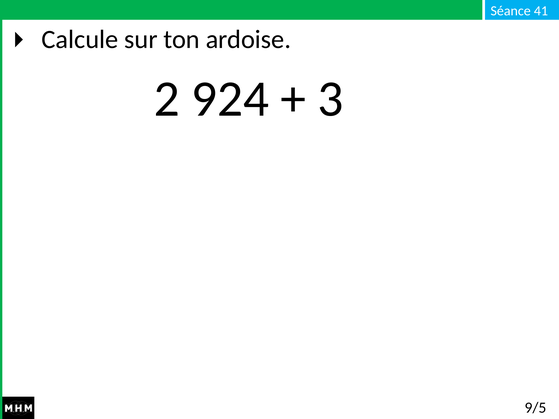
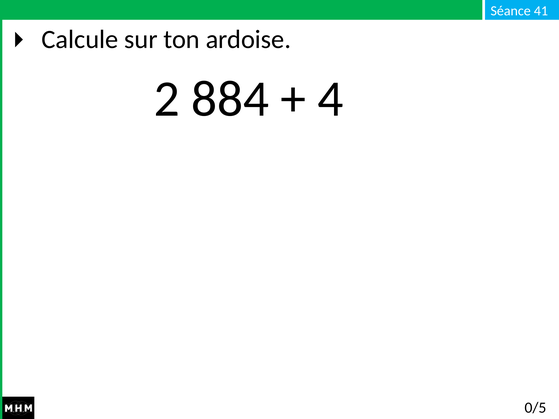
924: 924 -> 884
3: 3 -> 4
9/5: 9/5 -> 0/5
